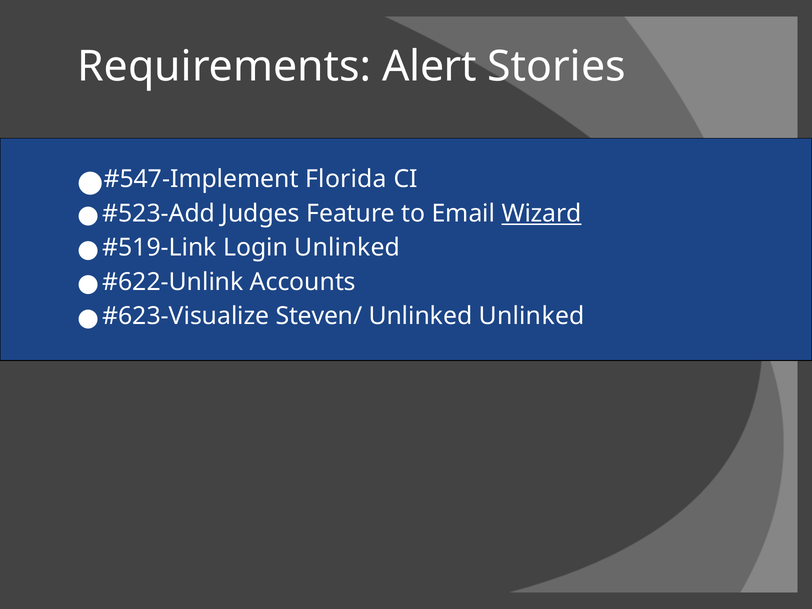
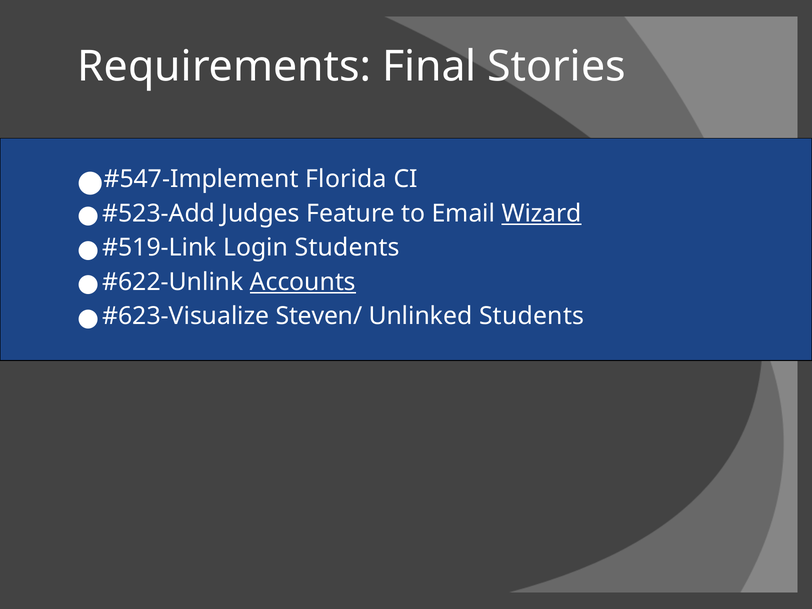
Alert: Alert -> Final
Login Unlinked: Unlinked -> Students
Accounts underline: none -> present
Unlinked Unlinked: Unlinked -> Students
